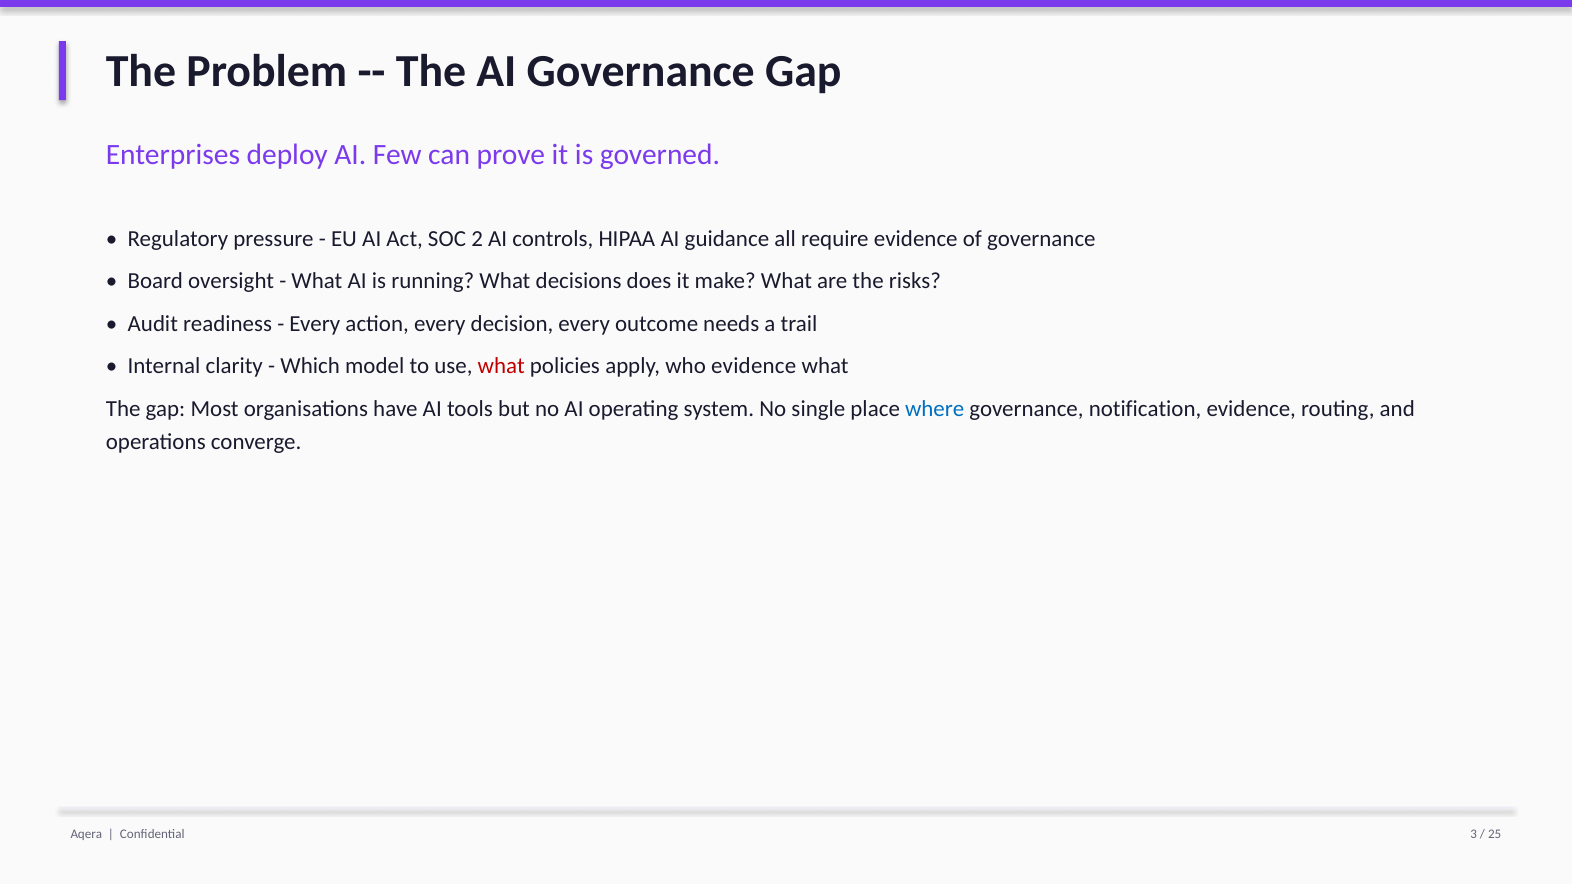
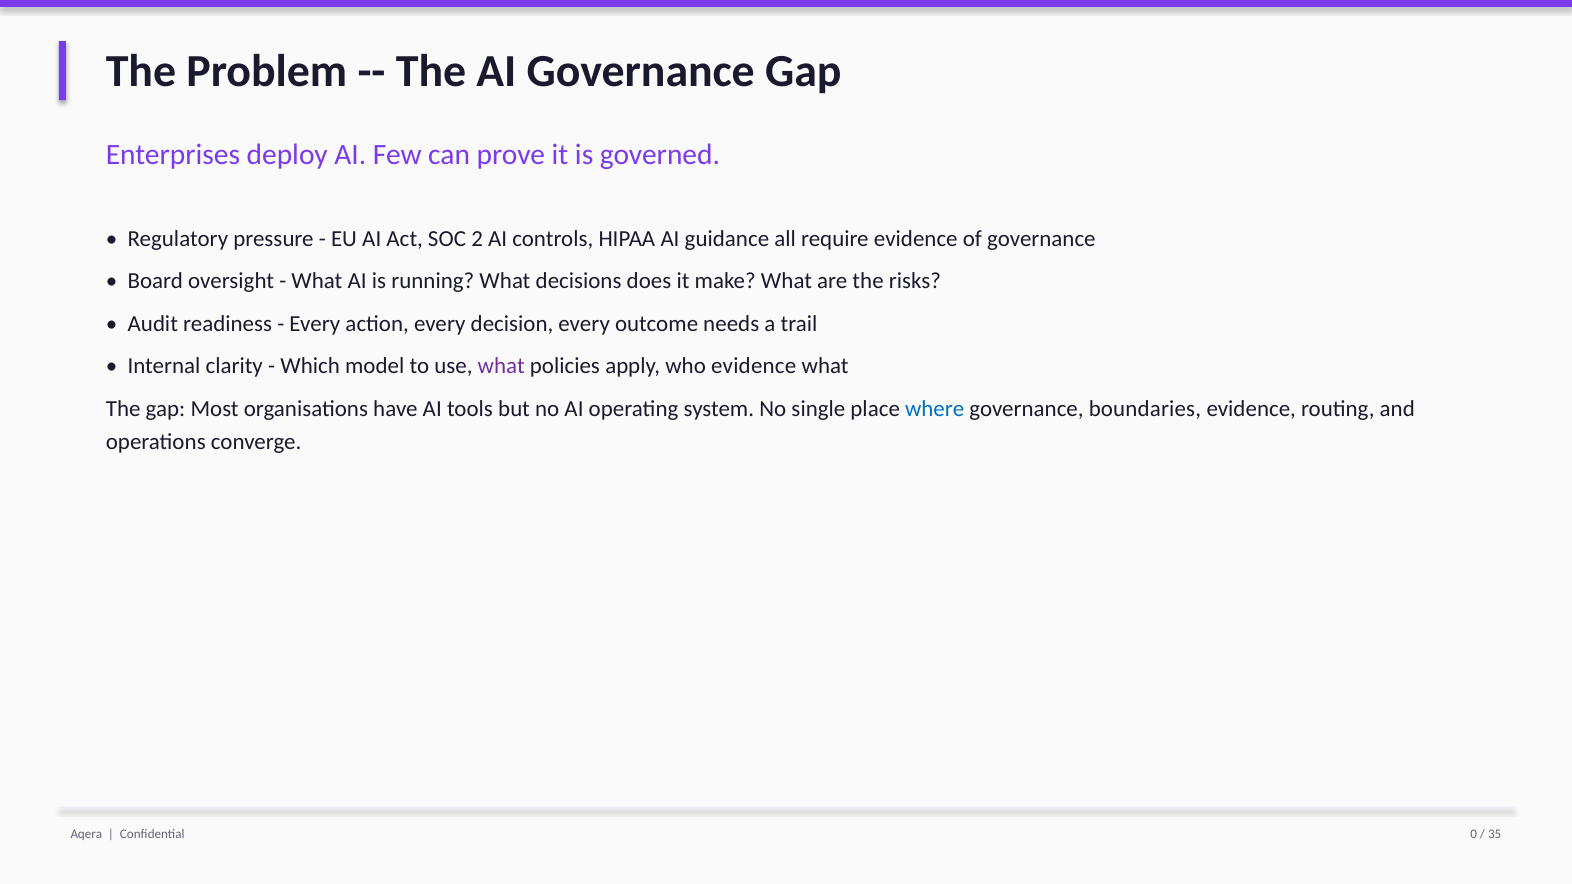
what at (501, 366) colour: red -> purple
notification: notification -> boundaries
3: 3 -> 0
25: 25 -> 35
